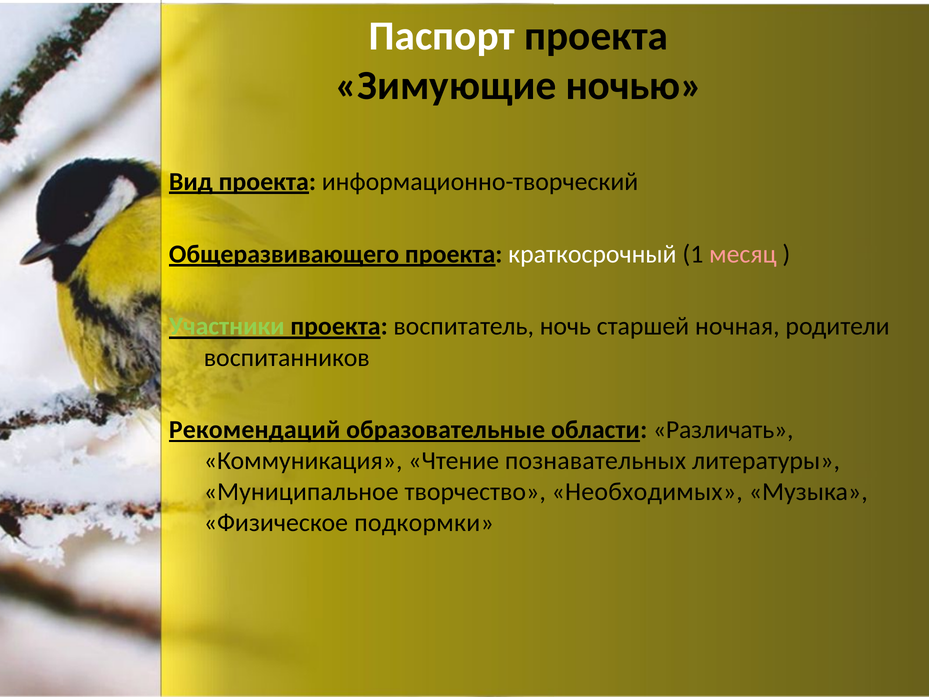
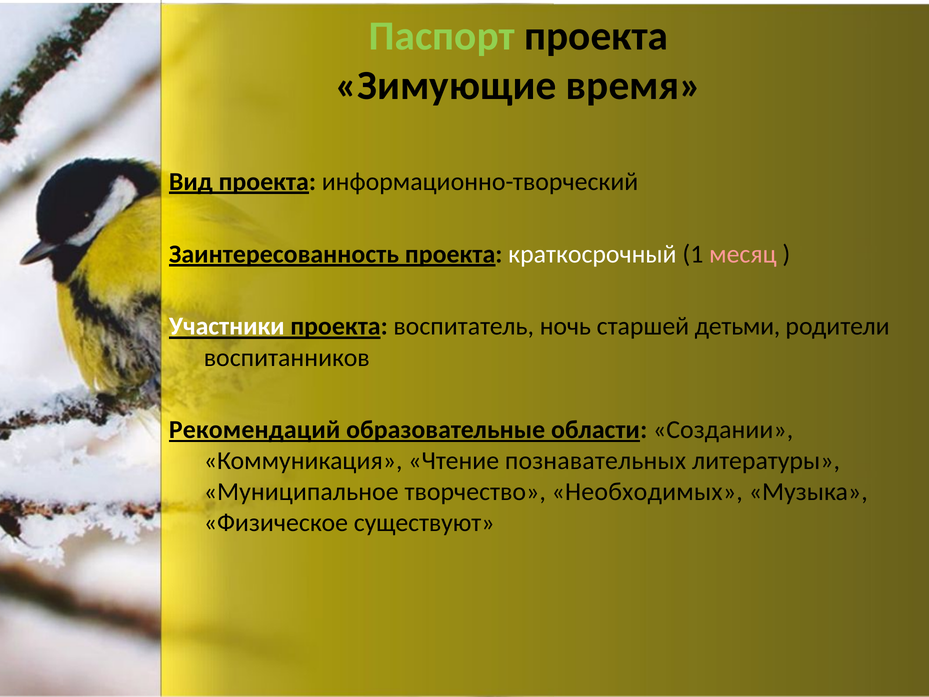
Паспорт colour: white -> light green
ночью: ночью -> время
Общеразвивающего: Общеразвивающего -> Заинтересованность
Участники colour: light green -> white
ночная: ночная -> детьми
Различать: Различать -> Создании
подкормки: подкормки -> существуют
